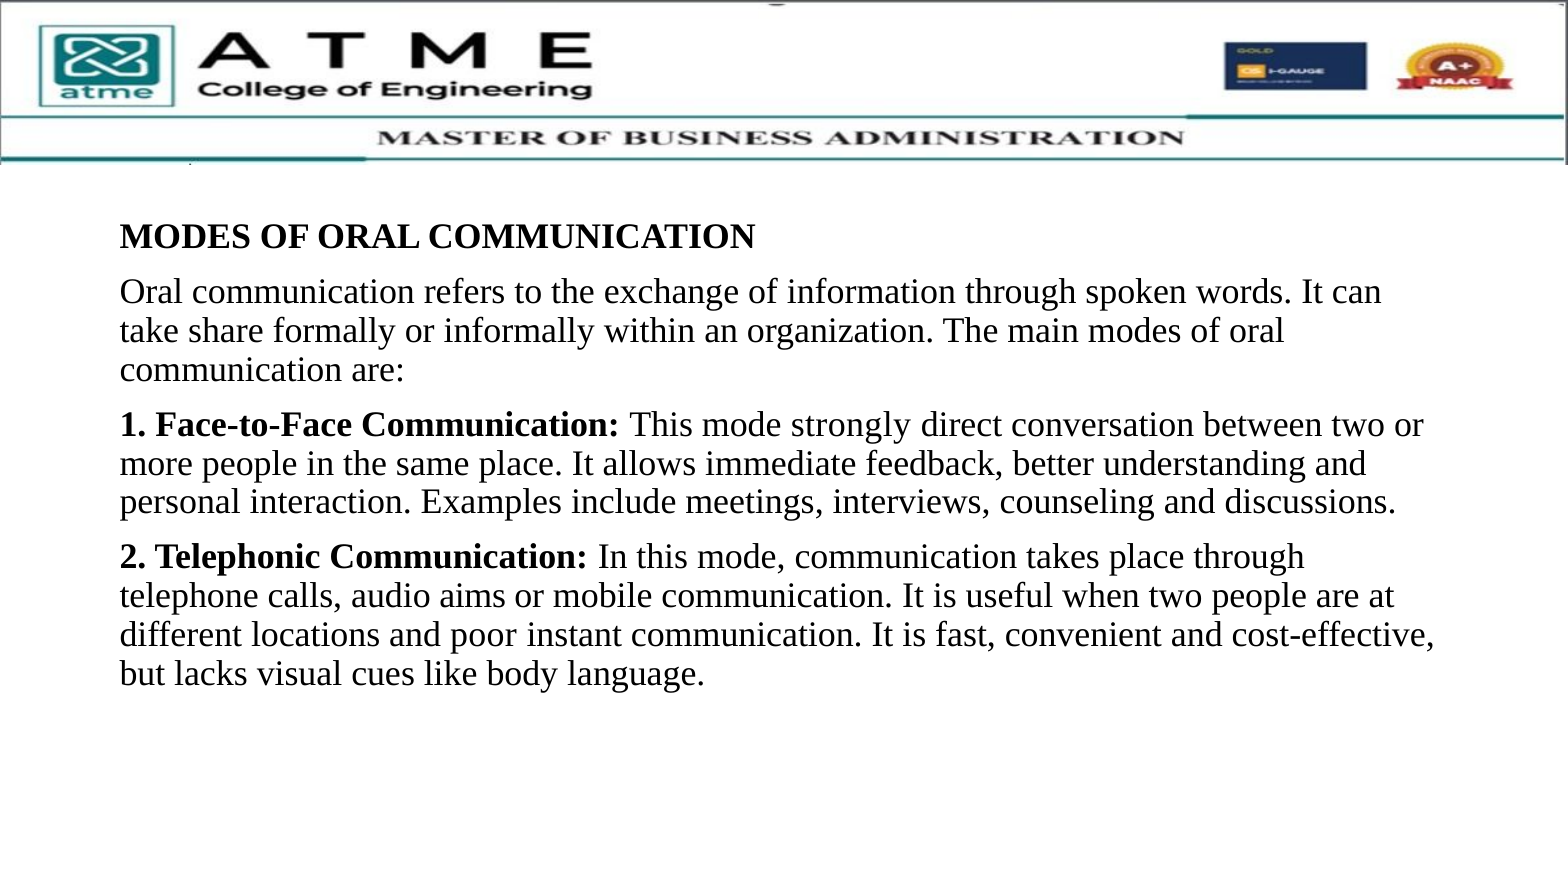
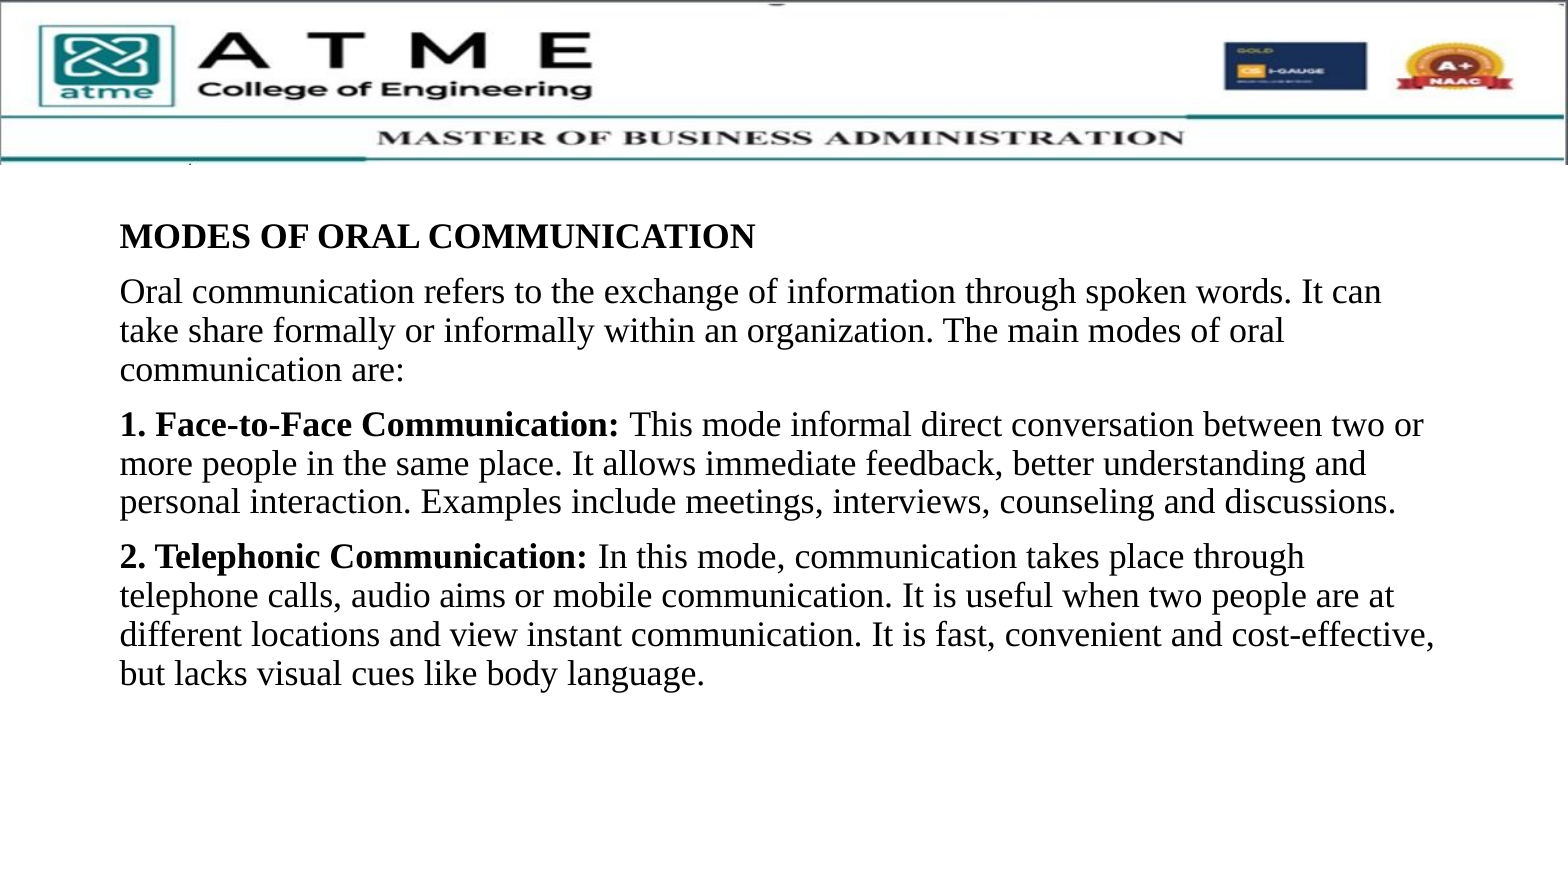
strongly: strongly -> informal
poor: poor -> view
